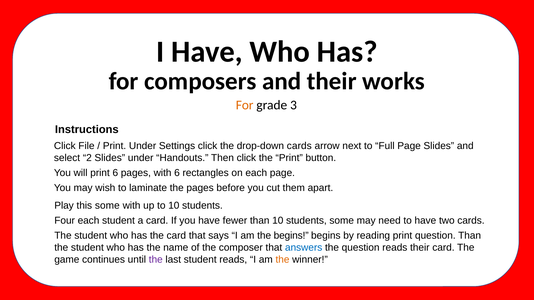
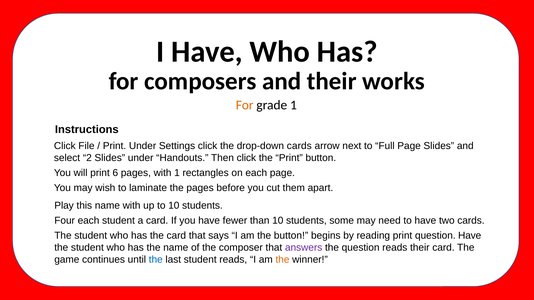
grade 3: 3 -> 1
with 6: 6 -> 1
this some: some -> name
the begins: begins -> button
question Than: Than -> Have
answers colour: blue -> purple
the at (156, 260) colour: purple -> blue
